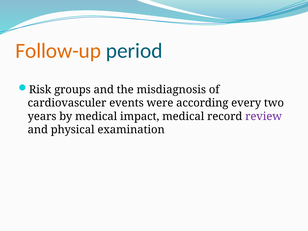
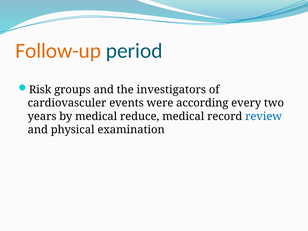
misdiagnosis: misdiagnosis -> investigators
impact: impact -> reduce
review colour: purple -> blue
